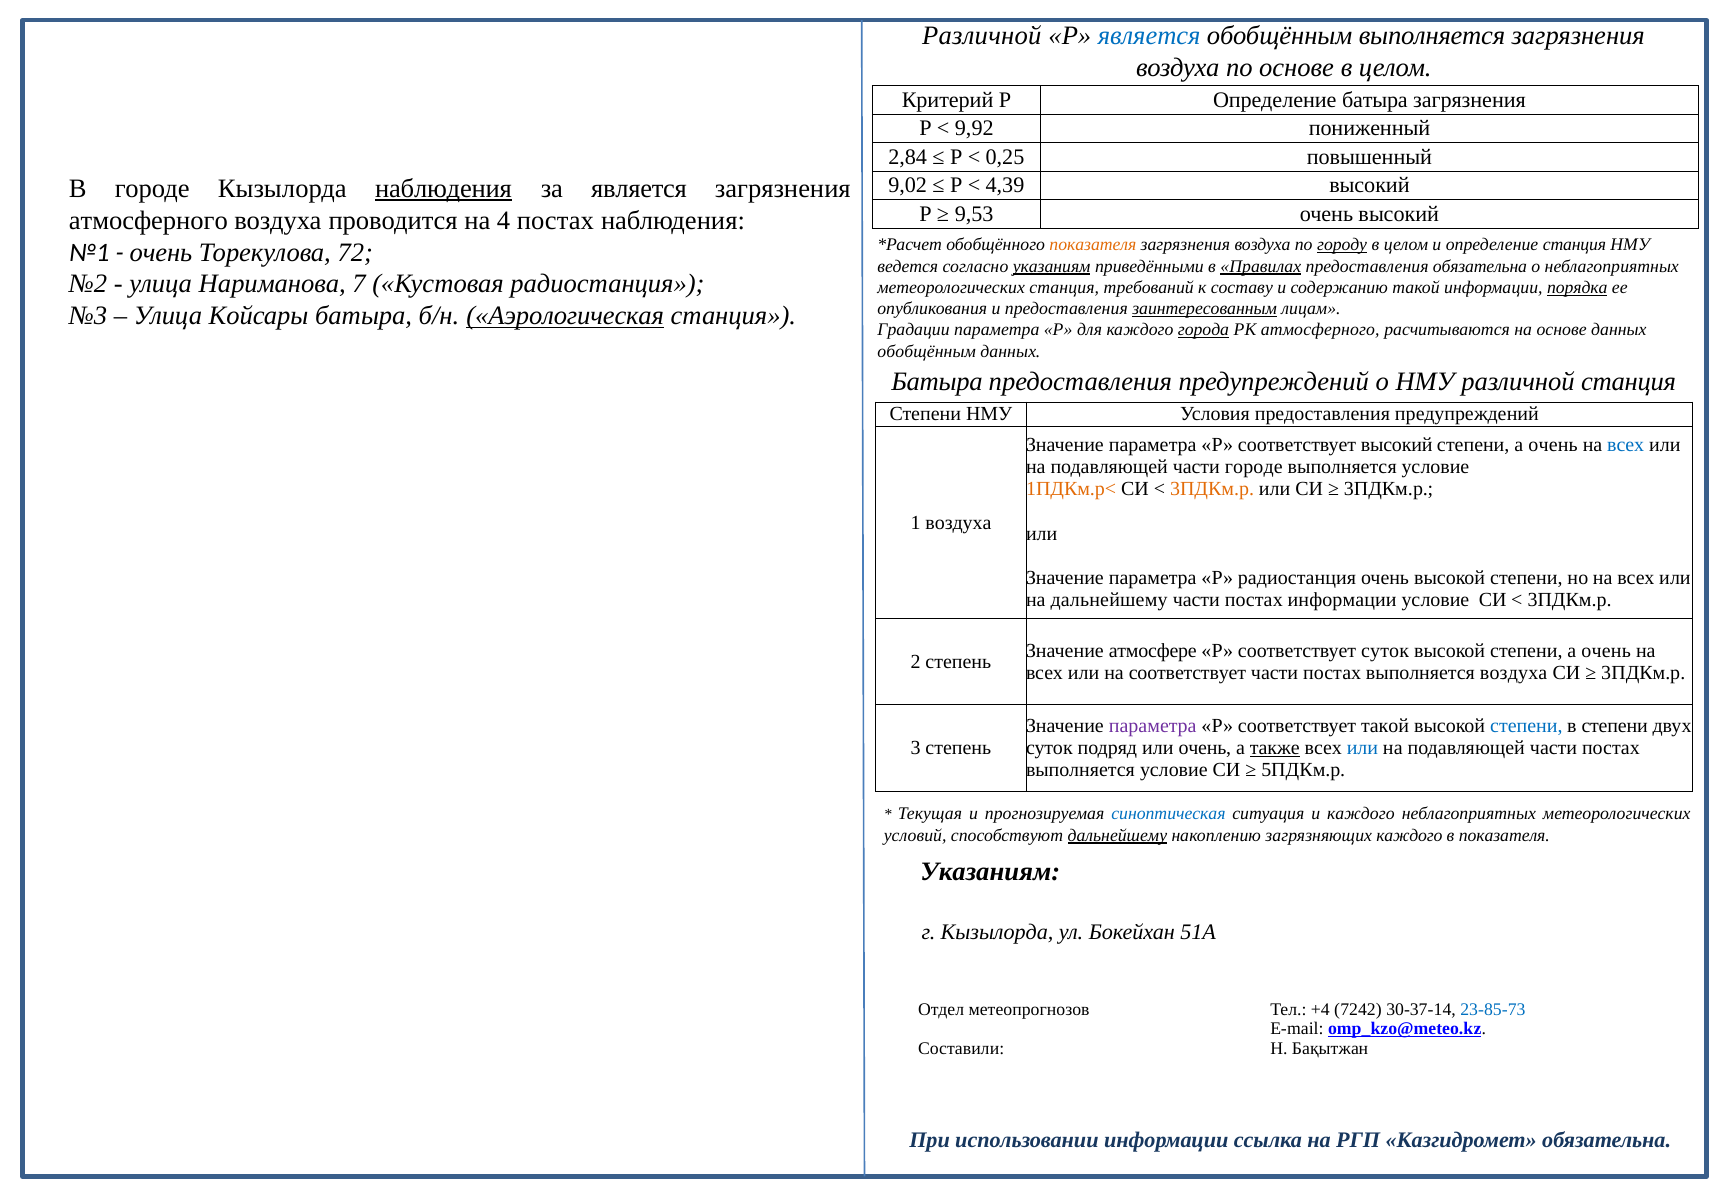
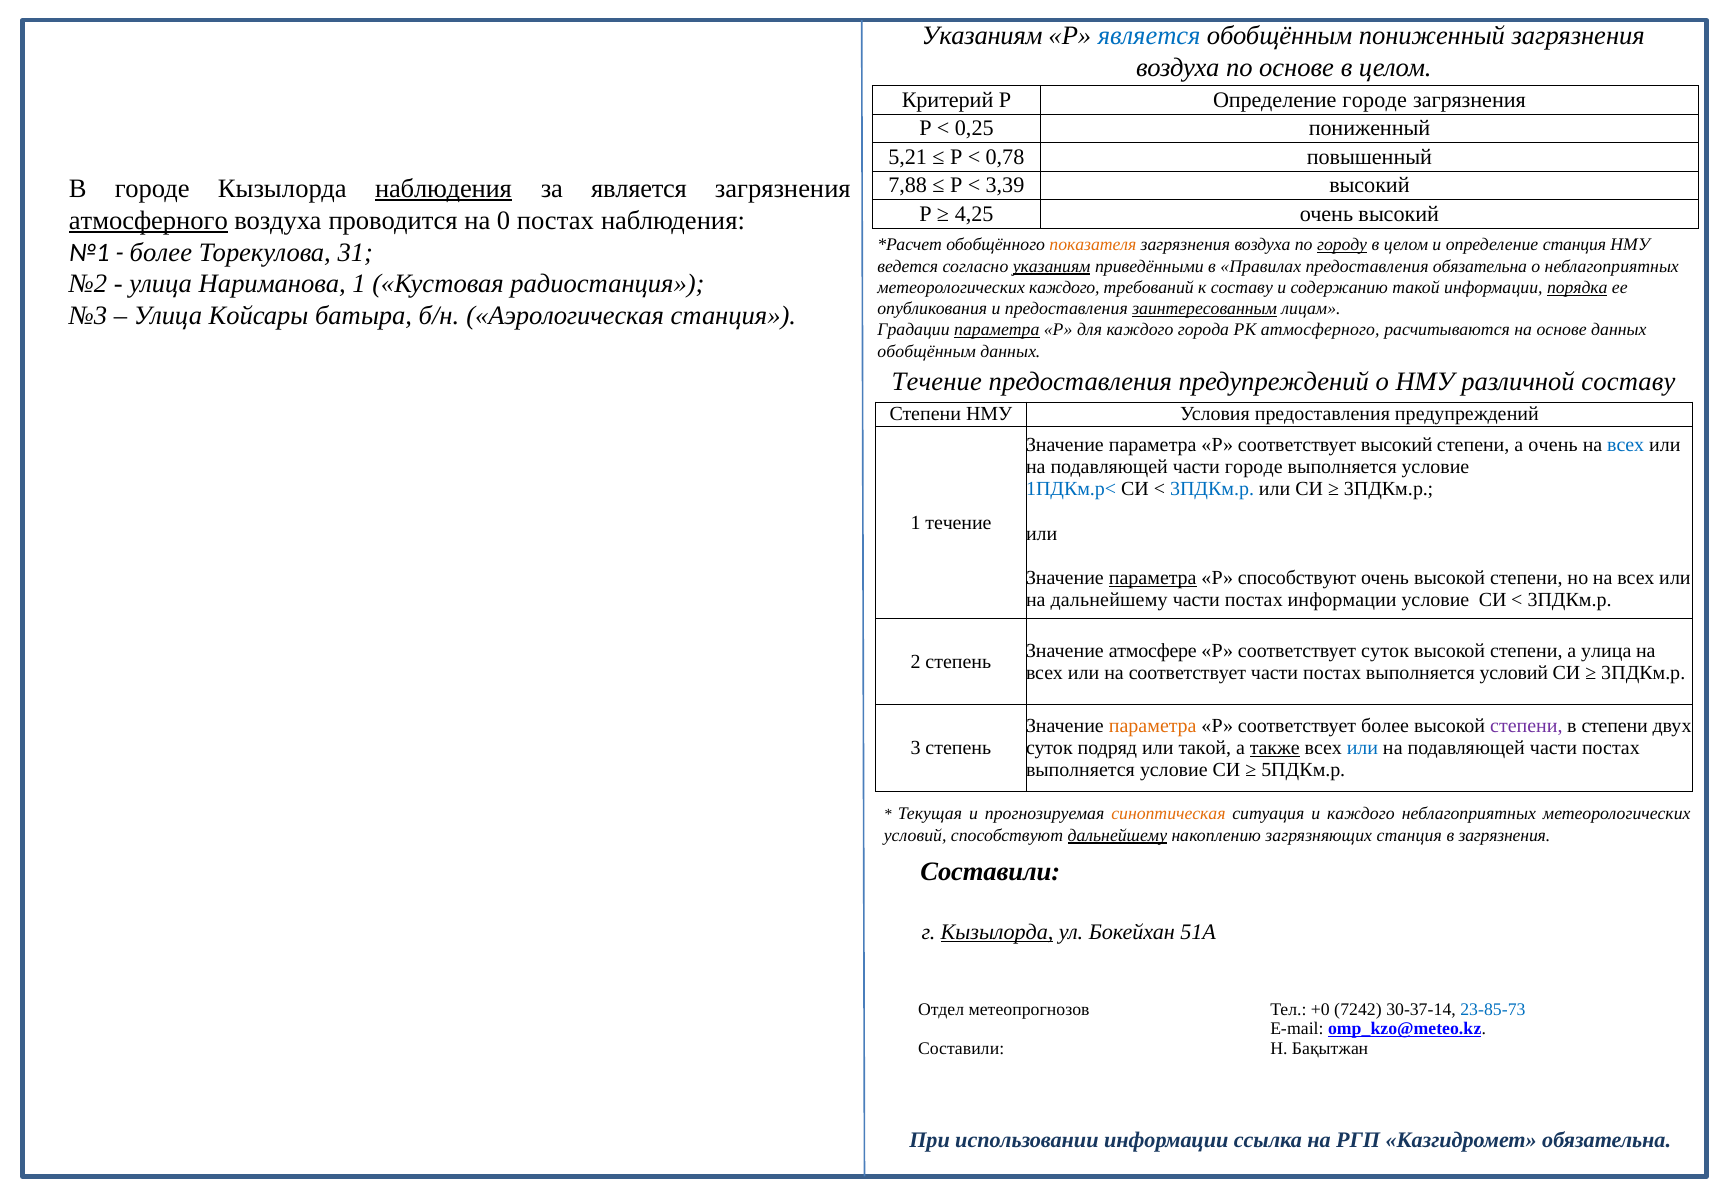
Различной at (982, 36): Различной -> Указаниям
обобщённым выполняется: выполняется -> пониженный
Определение батыра: батыра -> городе
9,92: 9,92 -> 0,25
2,84: 2,84 -> 5,21
0,25: 0,25 -> 0,78
9,02: 9,02 -> 7,88
4,39: 4,39 -> 3,39
9,53: 9,53 -> 4,25
атмосферного at (148, 220) underline: none -> present
4: 4 -> 0
очень at (161, 252): очень -> более
72: 72 -> 31
Правилах underline: present -> none
Нариманова 7: 7 -> 1
метеорологических станция: станция -> каждого
Аэрологическая underline: present -> none
параметра at (997, 330) underline: none -> present
города underline: present -> none
Батыра at (937, 382): Батыра -> Течение
различной станция: станция -> составу
1ПДКм.р< colour: orange -> blue
3ПДКм.р at (1212, 489) colour: orange -> blue
1 воздуха: воздуха -> течение
параметра at (1153, 578) underline: none -> present
Р радиостанция: радиостанция -> способствуют
высокой степени а очень: очень -> улица
выполняется воздуха: воздуха -> условий
параметра at (1153, 726) colour: purple -> orange
соответствует такой: такой -> более
степени at (1526, 726) colour: blue -> purple
или очень: очень -> такой
синоптическая colour: blue -> orange
загрязняющих каждого: каждого -> станция
в показателя: показателя -> загрязнения
Указаниям at (990, 871): Указаниям -> Составили
Кызылорда at (997, 932) underline: none -> present
+4: +4 -> +0
